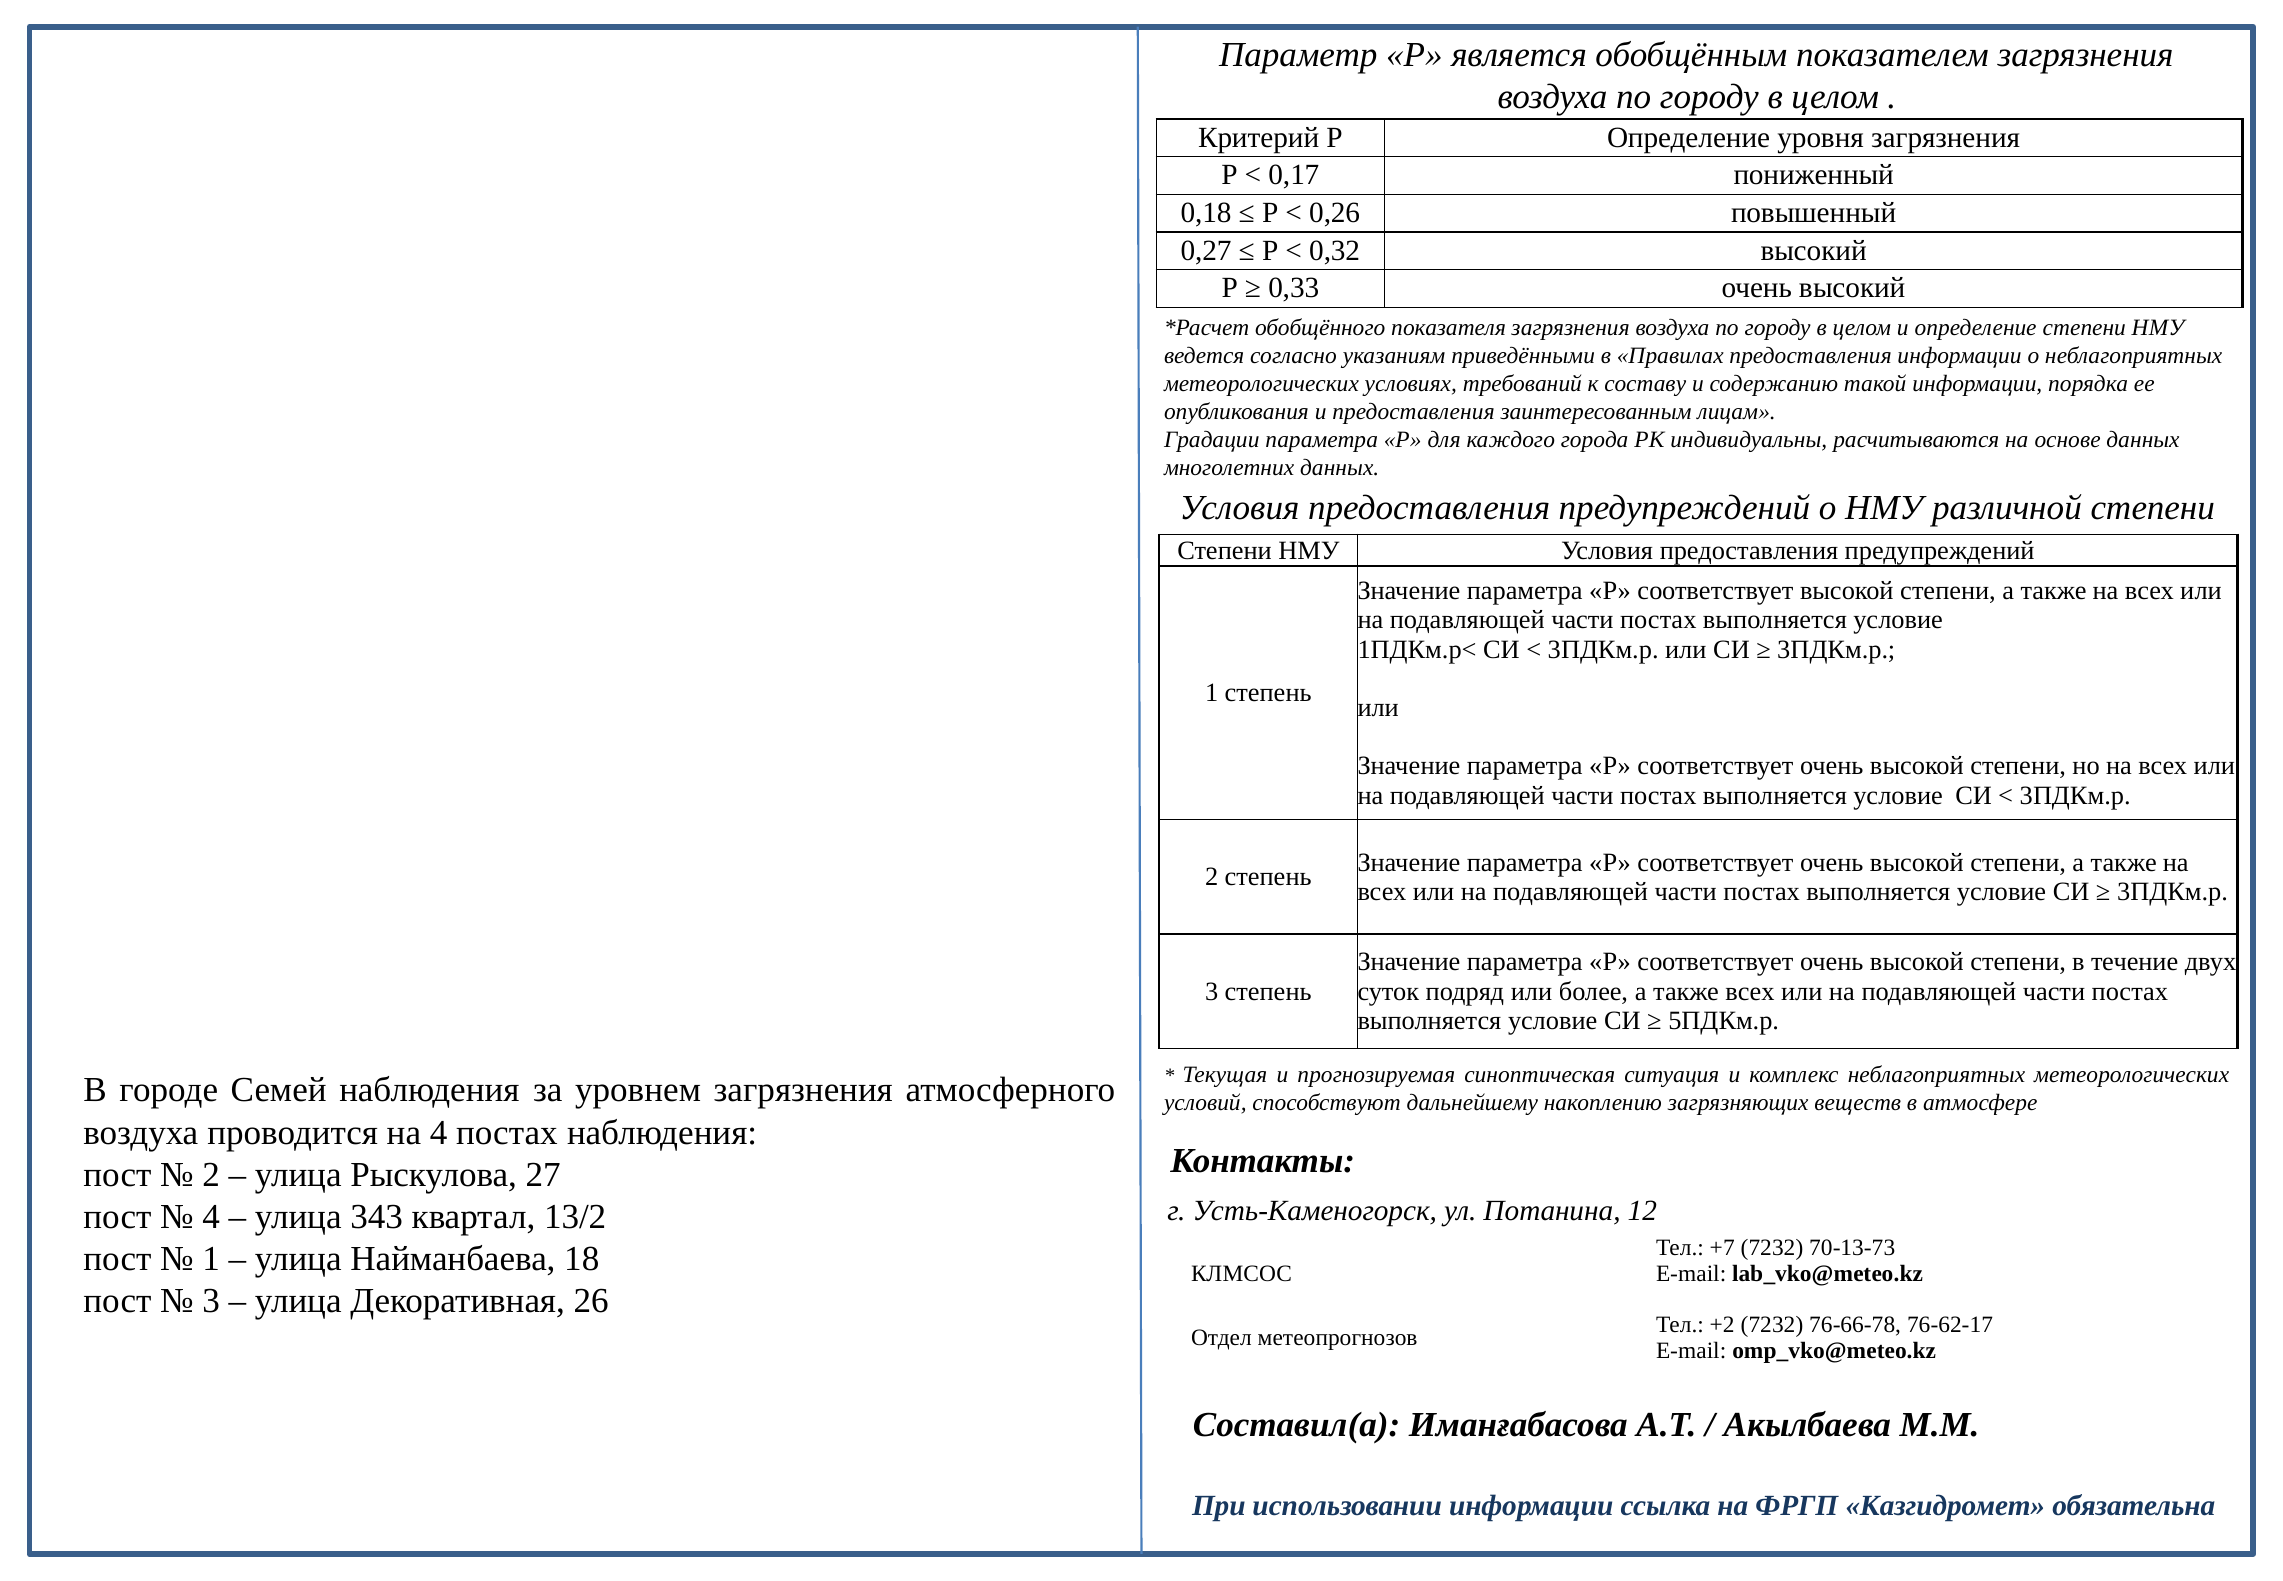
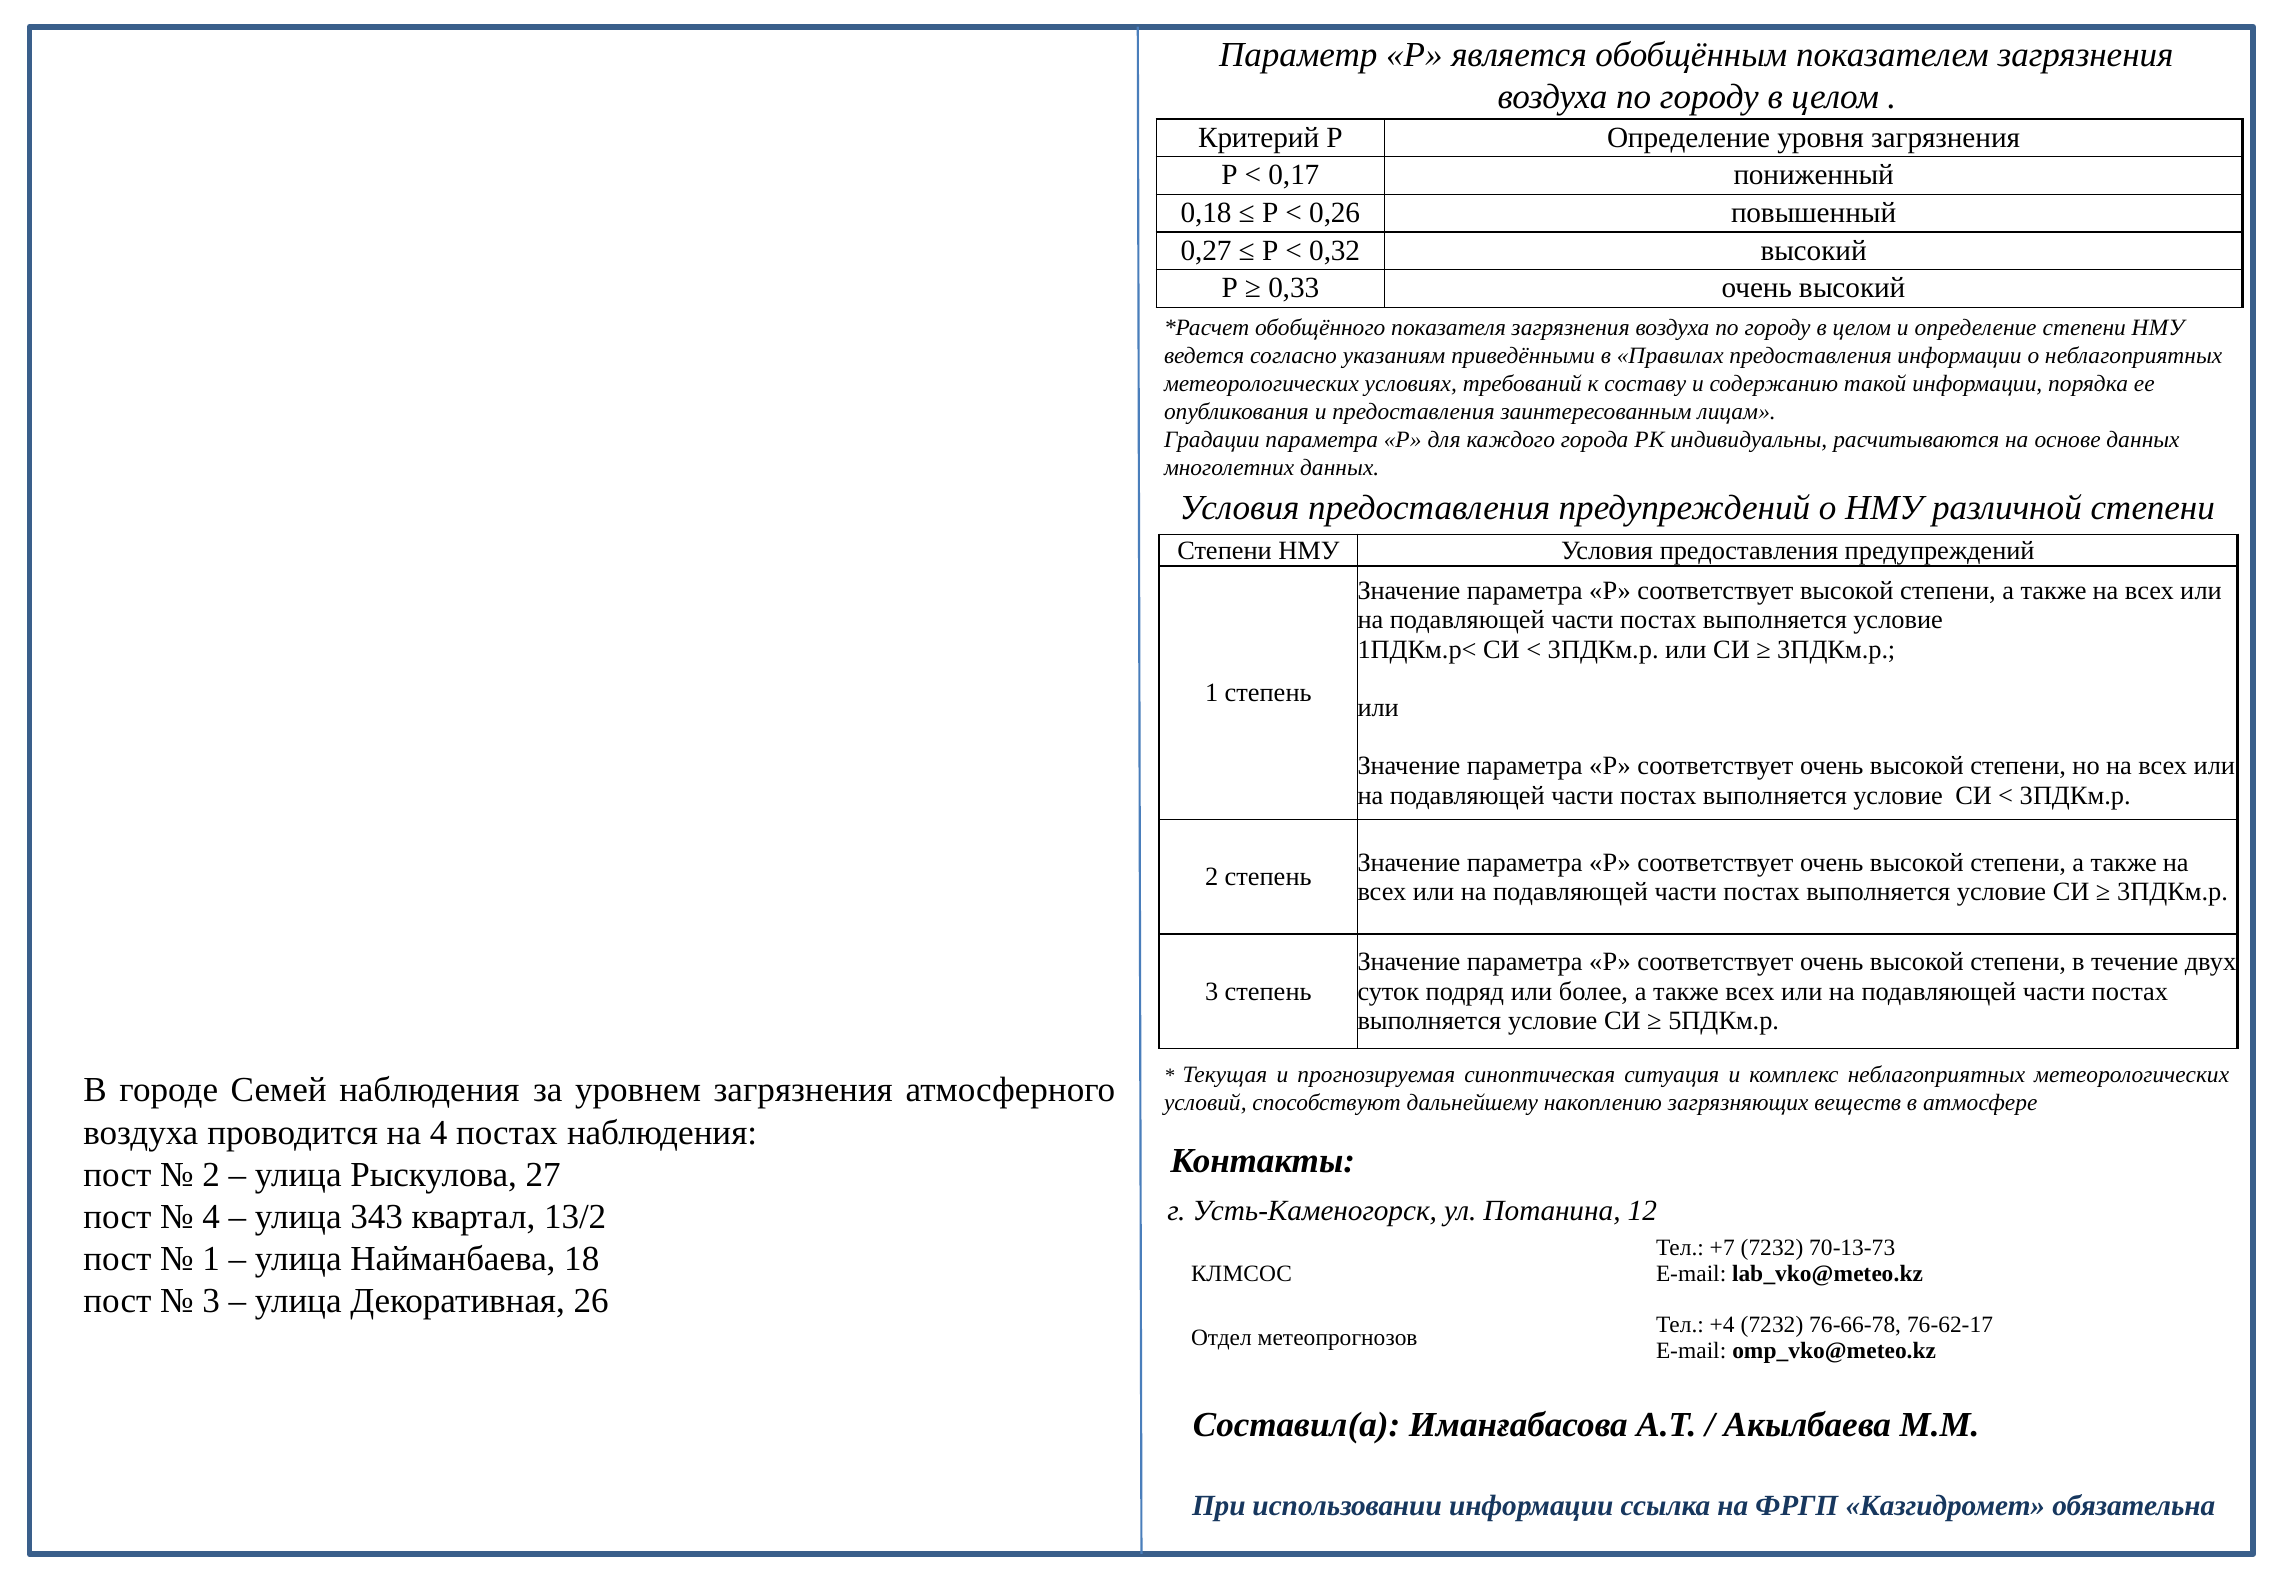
+2: +2 -> +4
